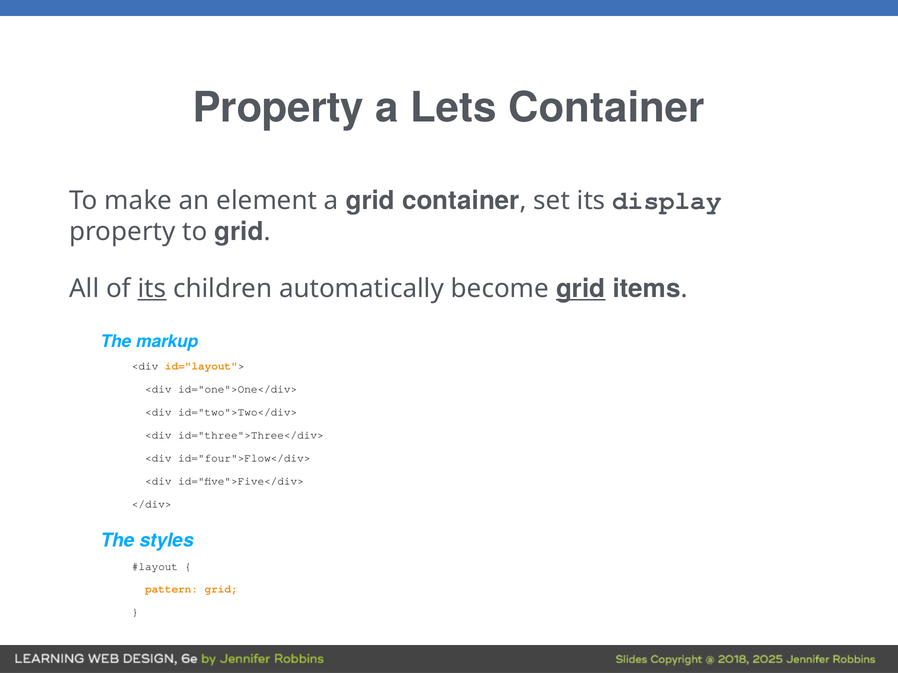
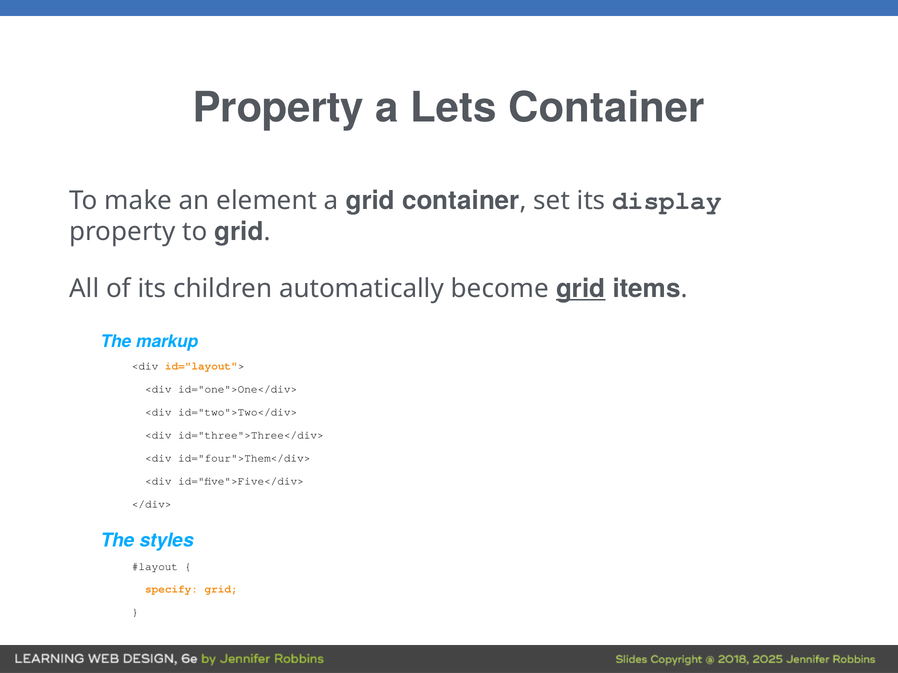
its at (152, 289) underline: present -> none
id="four">Flow</div>: id="four">Flow</div> -> id="four">Them</div>
pattern: pattern -> specify
